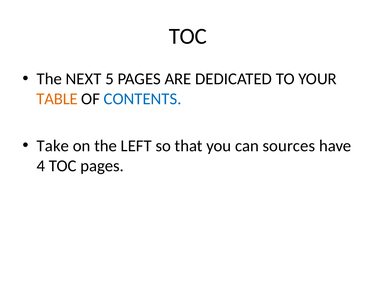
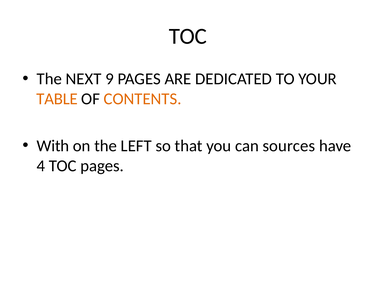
5: 5 -> 9
CONTENTS colour: blue -> orange
Take: Take -> With
